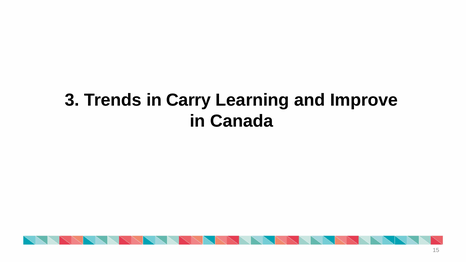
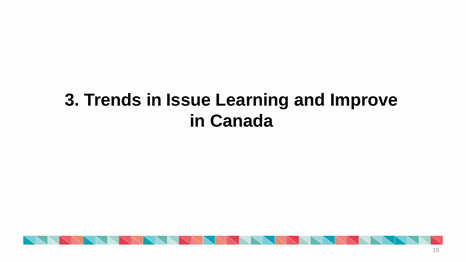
Carry: Carry -> Issue
